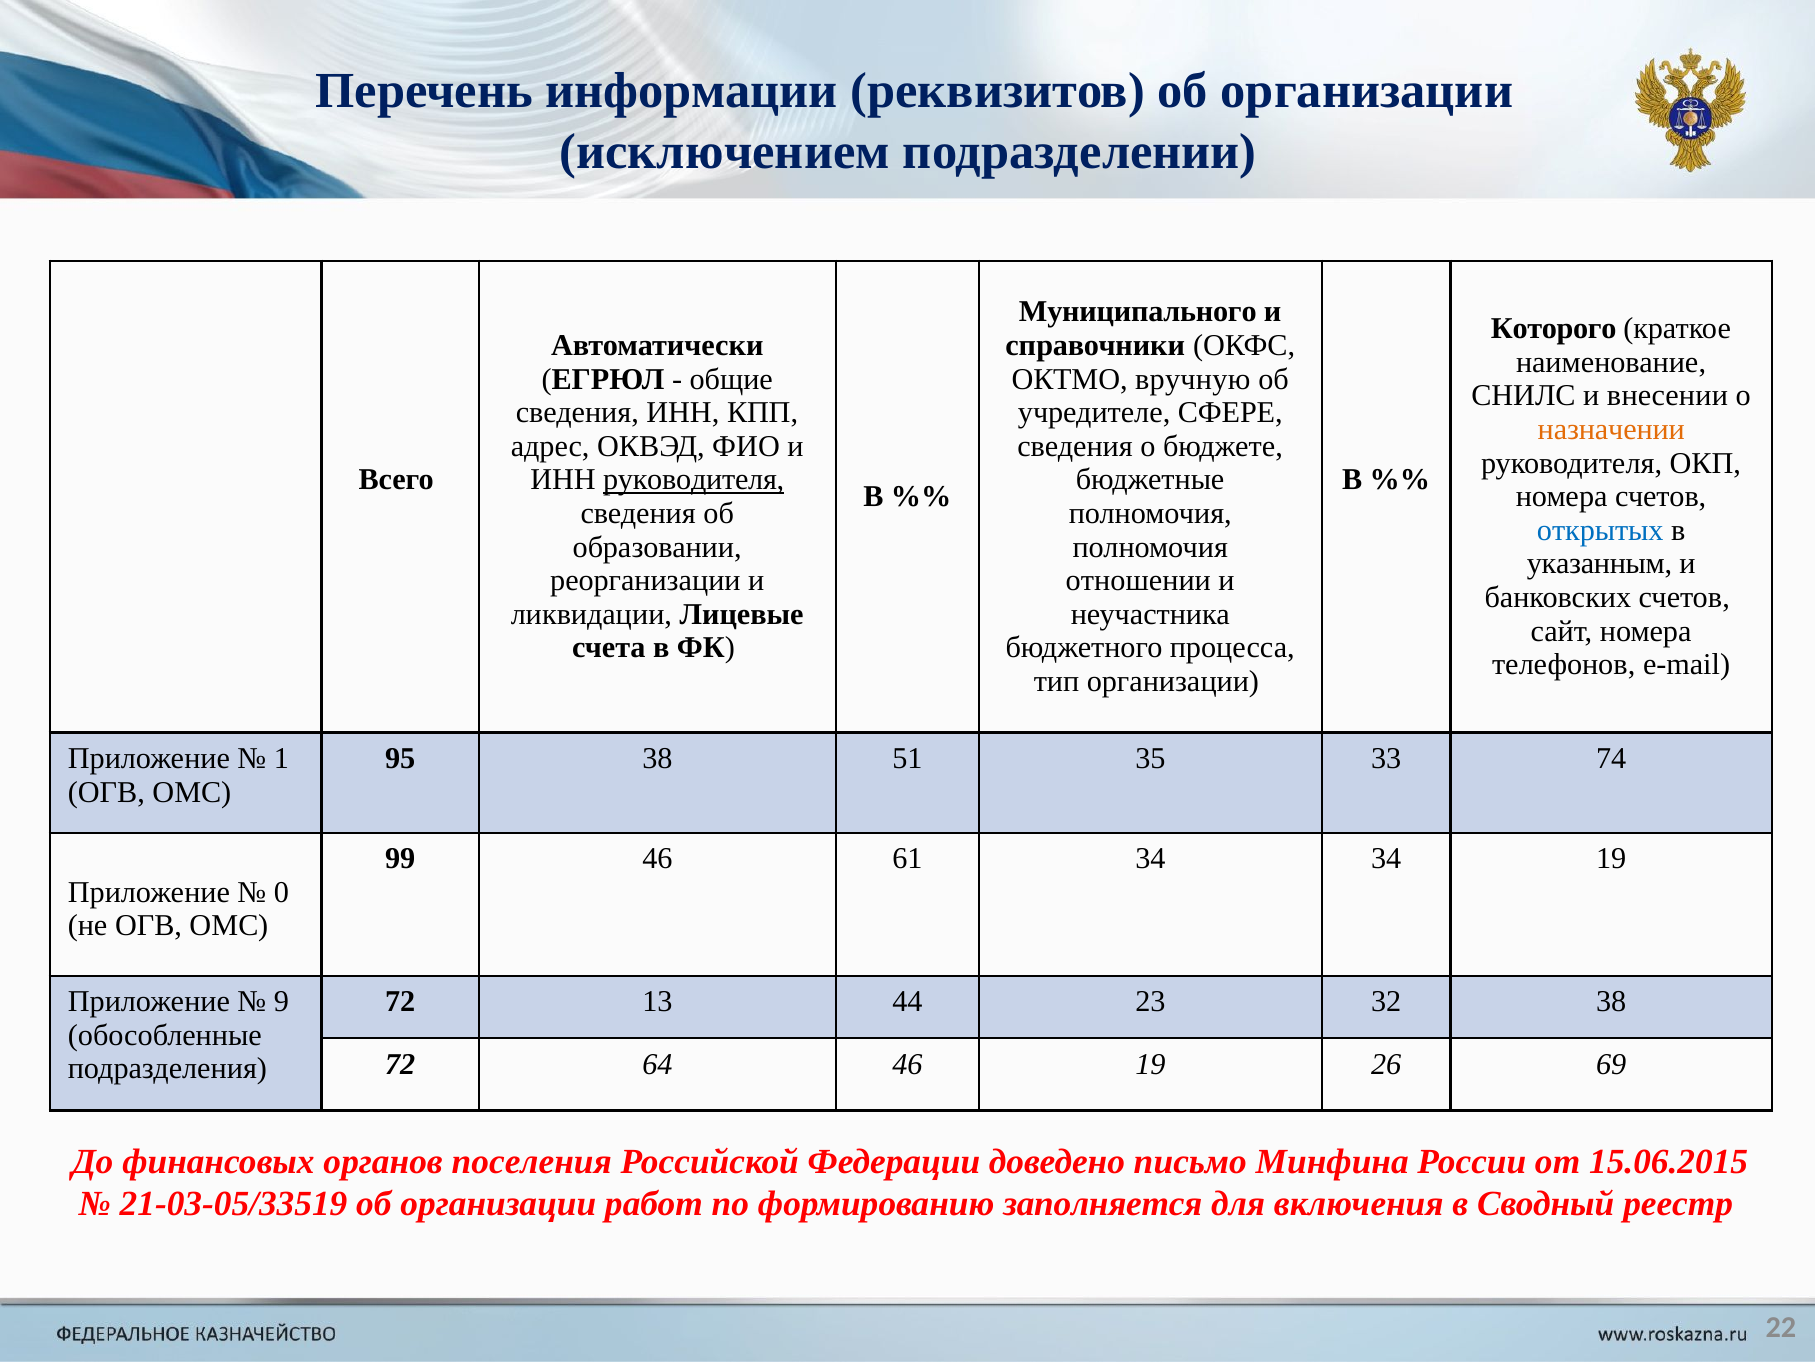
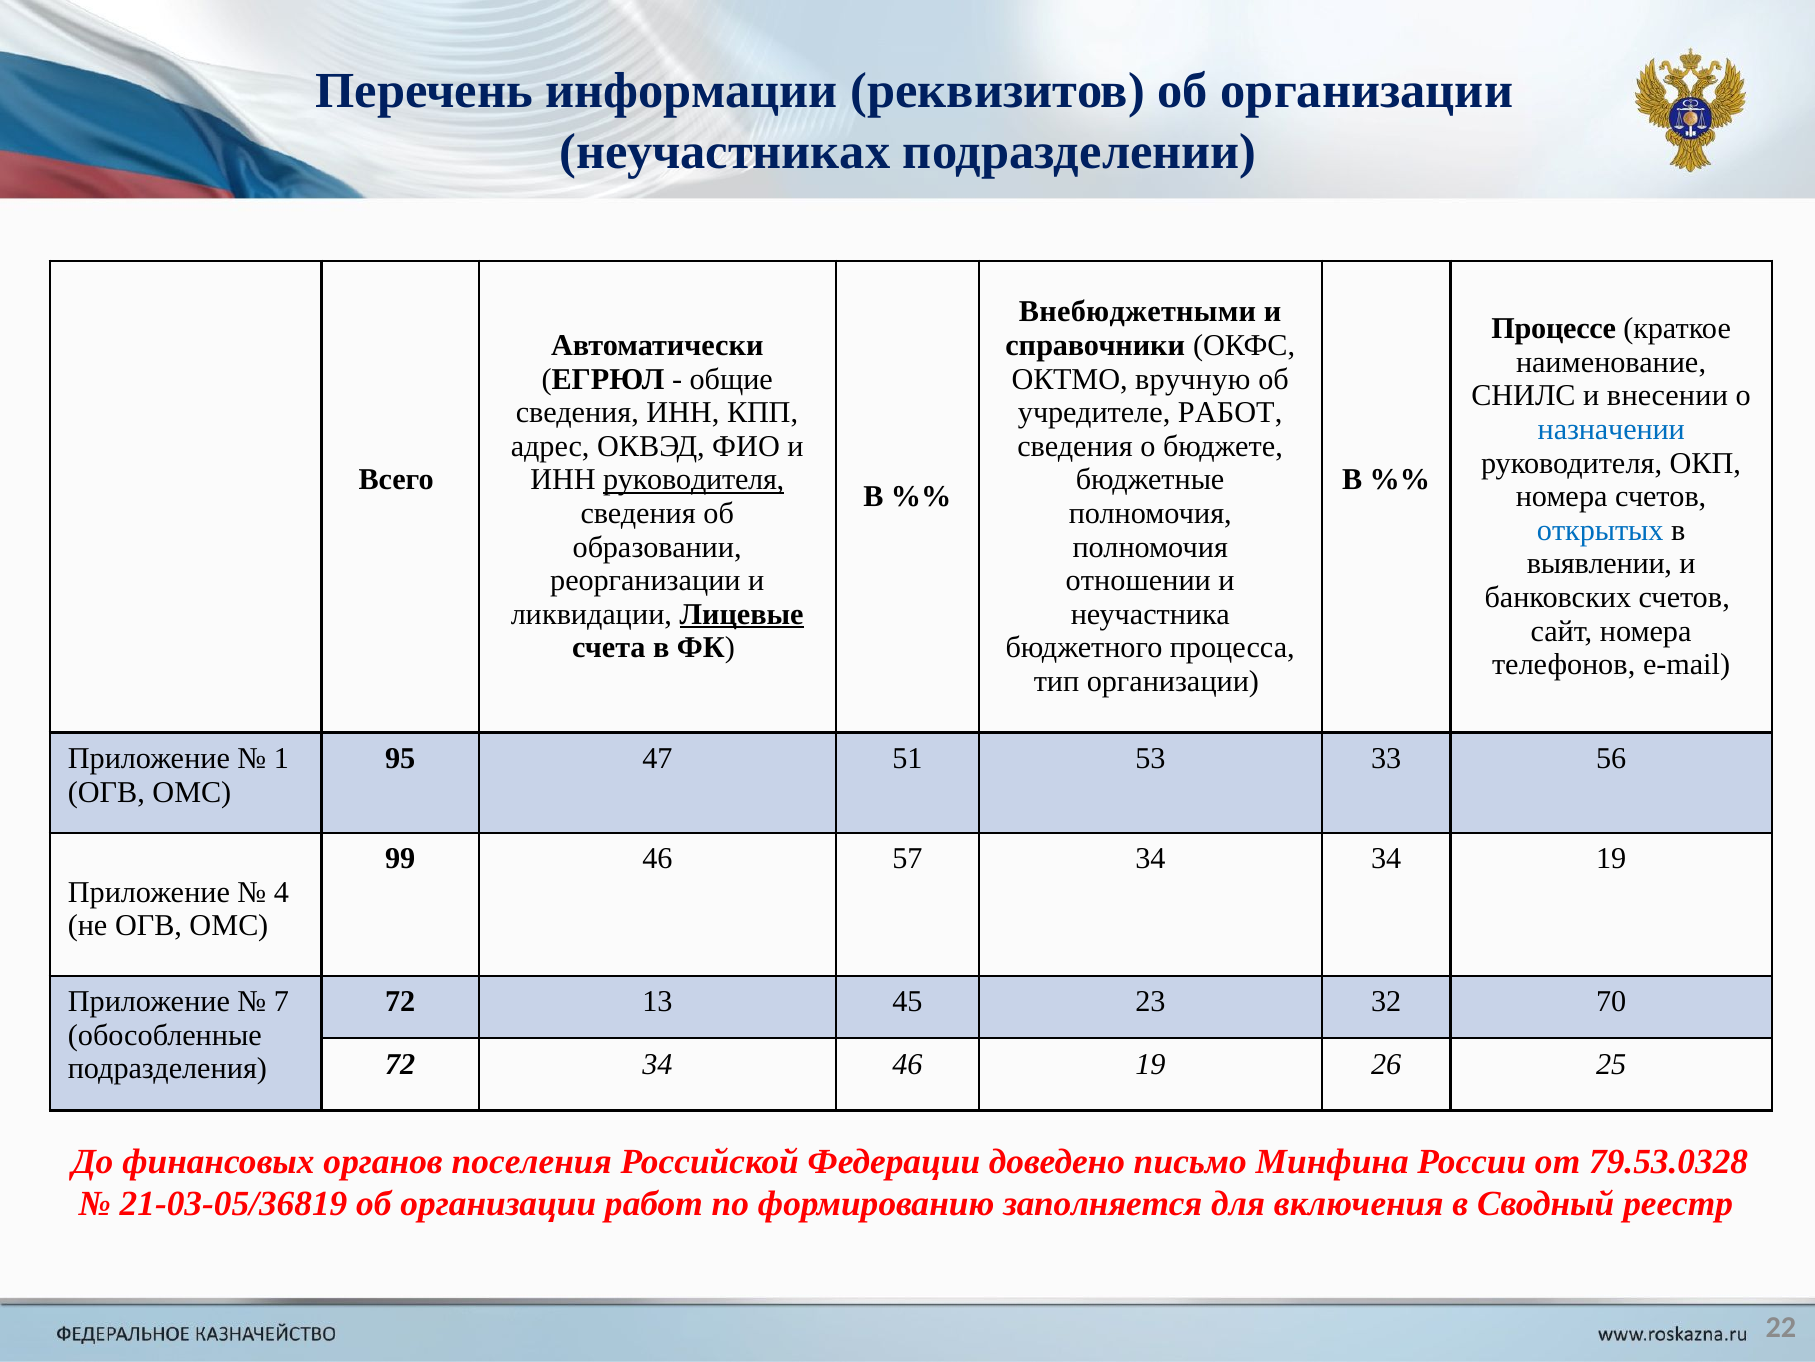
исключением: исключением -> неучастниках
Муниципального: Муниципального -> Внебюджетными
Которого: Которого -> Процессе
учредителе СФЕРЕ: СФЕРЕ -> РАБОТ
назначении colour: orange -> blue
указанным: указанным -> выявлении
Лицевые underline: none -> present
95 38: 38 -> 47
35: 35 -> 53
74: 74 -> 56
61: 61 -> 57
0: 0 -> 4
9: 9 -> 7
44: 44 -> 45
32 38: 38 -> 70
72 64: 64 -> 34
69: 69 -> 25
15.06.2015: 15.06.2015 -> 79.53.0328
21-03-05/33519: 21-03-05/33519 -> 21-03-05/36819
